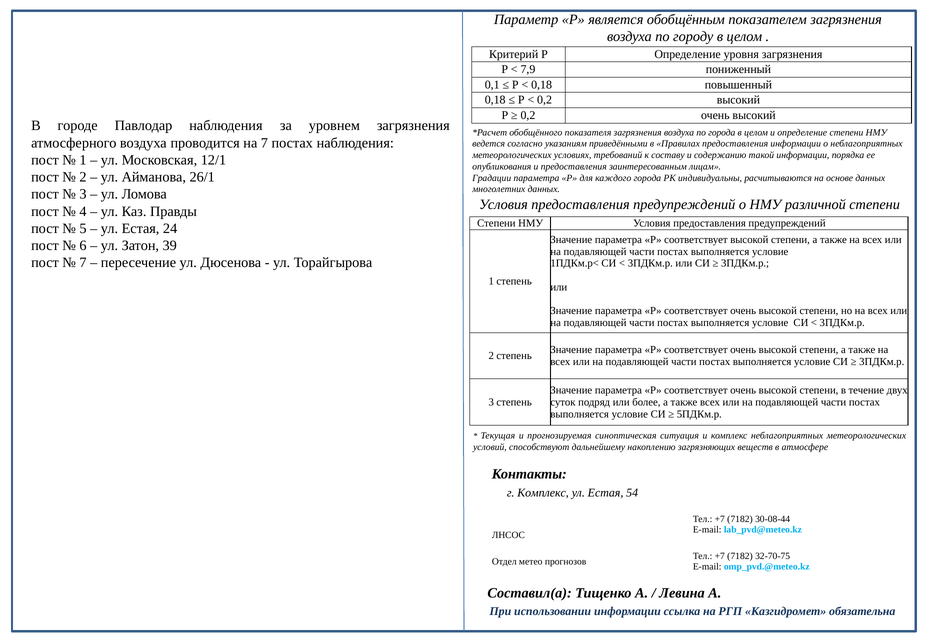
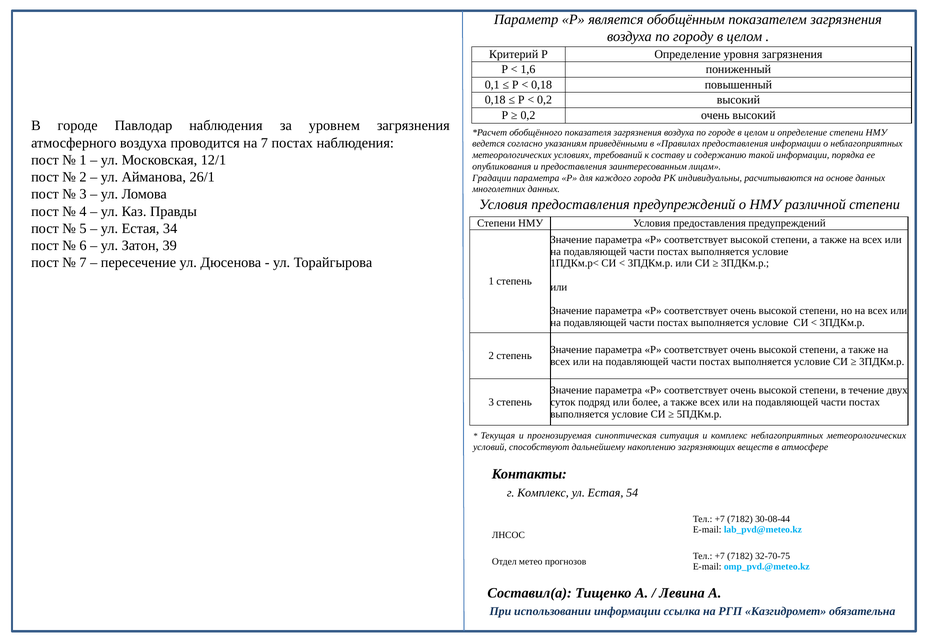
7,9: 7,9 -> 1,6
по города: города -> городе
24: 24 -> 34
